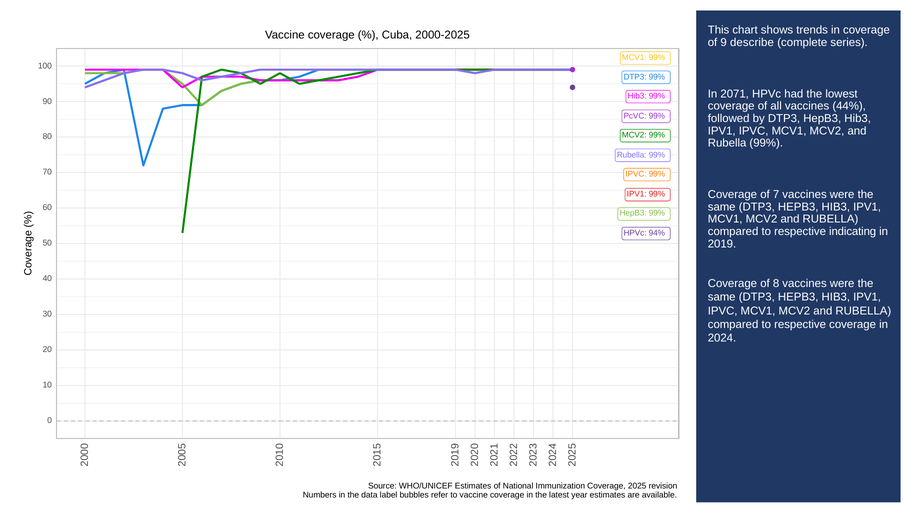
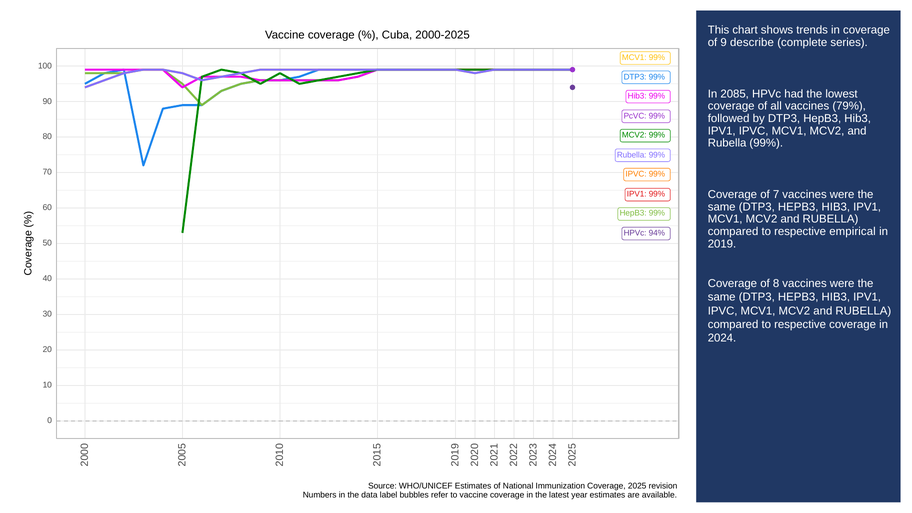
2071: 2071 -> 2085
44%: 44% -> 79%
indicating: indicating -> empirical
